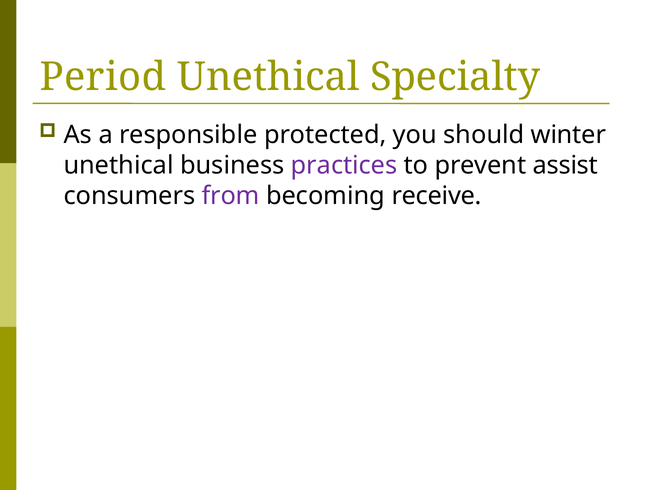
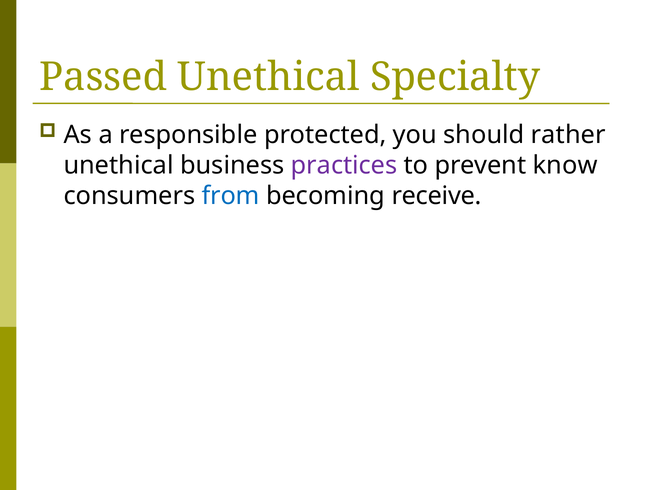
Period: Period -> Passed
winter: winter -> rather
assist: assist -> know
from colour: purple -> blue
